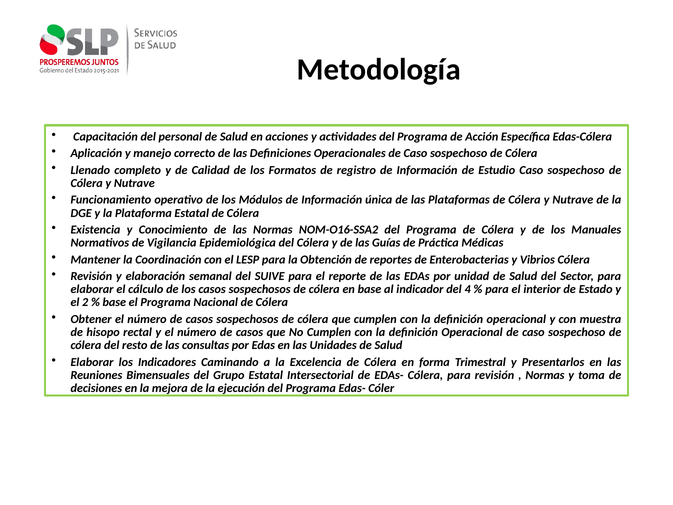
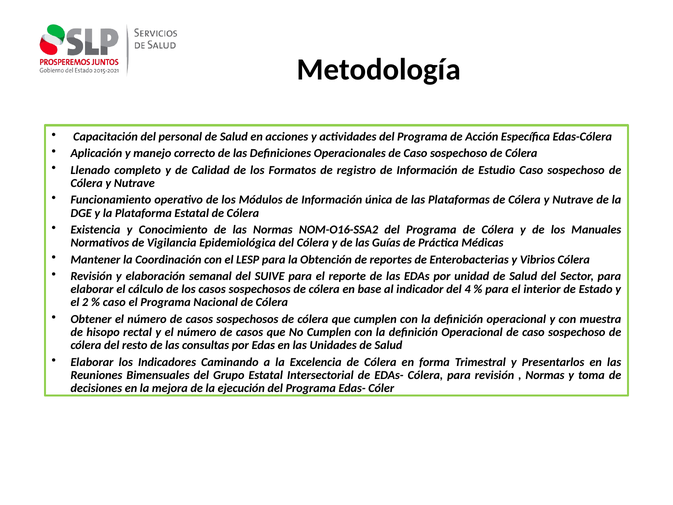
base at (114, 302): base -> caso
